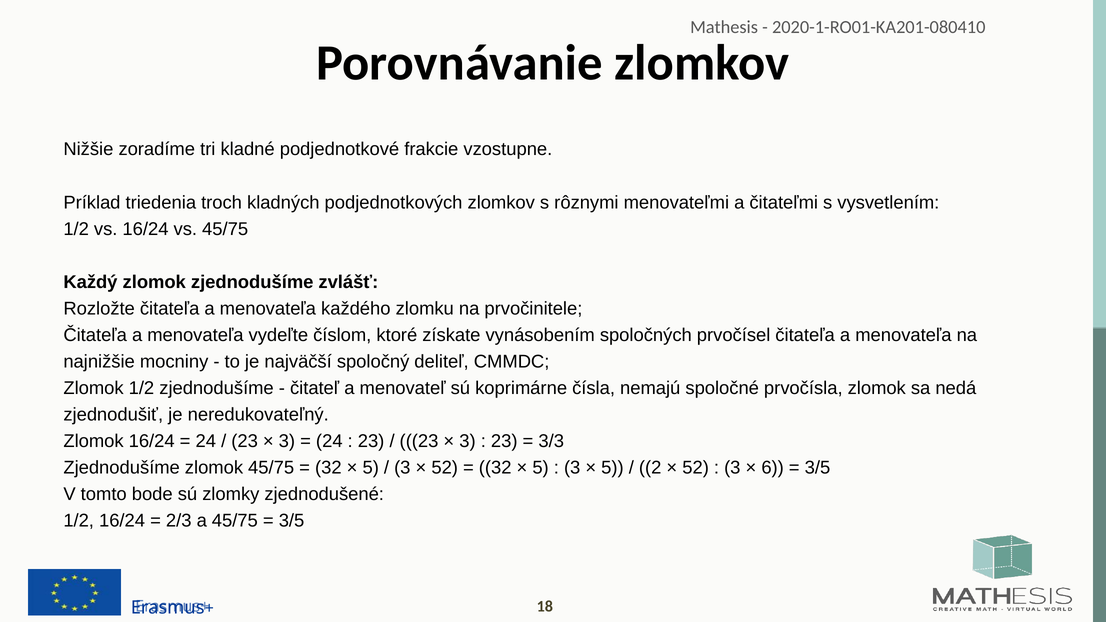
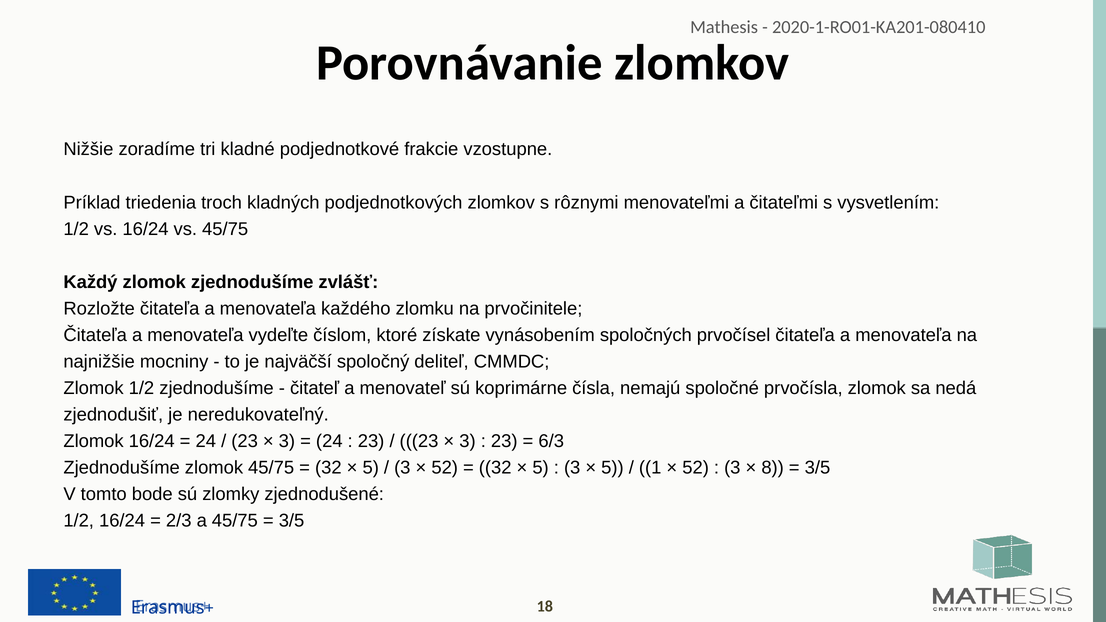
3/3: 3/3 -> 6/3
2: 2 -> 1
6: 6 -> 8
